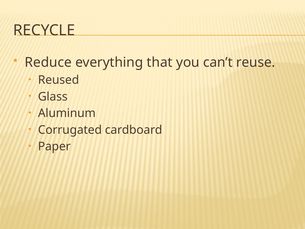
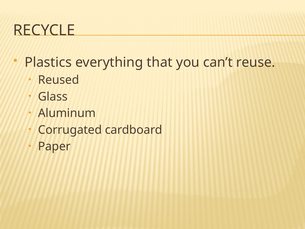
Reduce: Reduce -> Plastics
